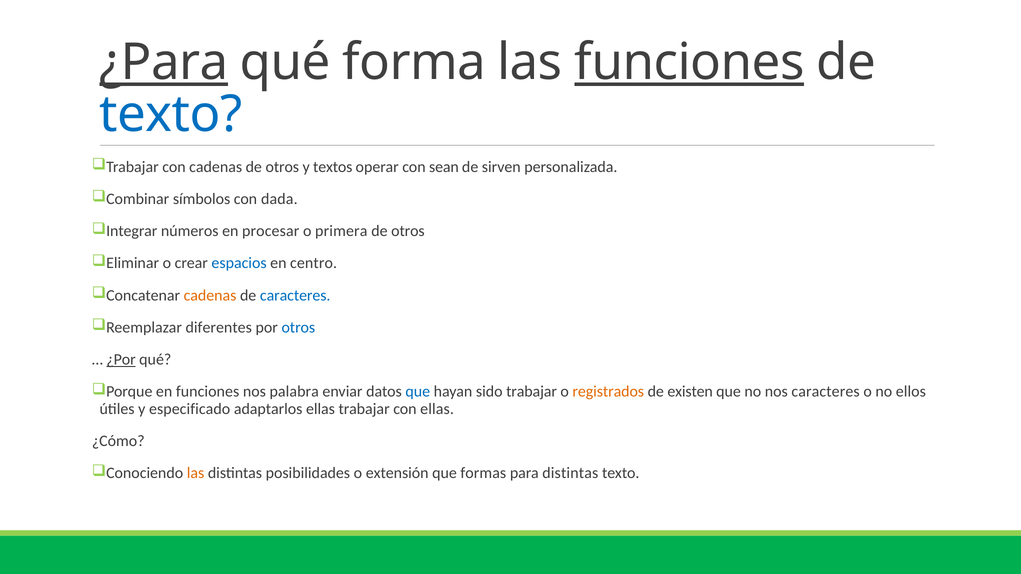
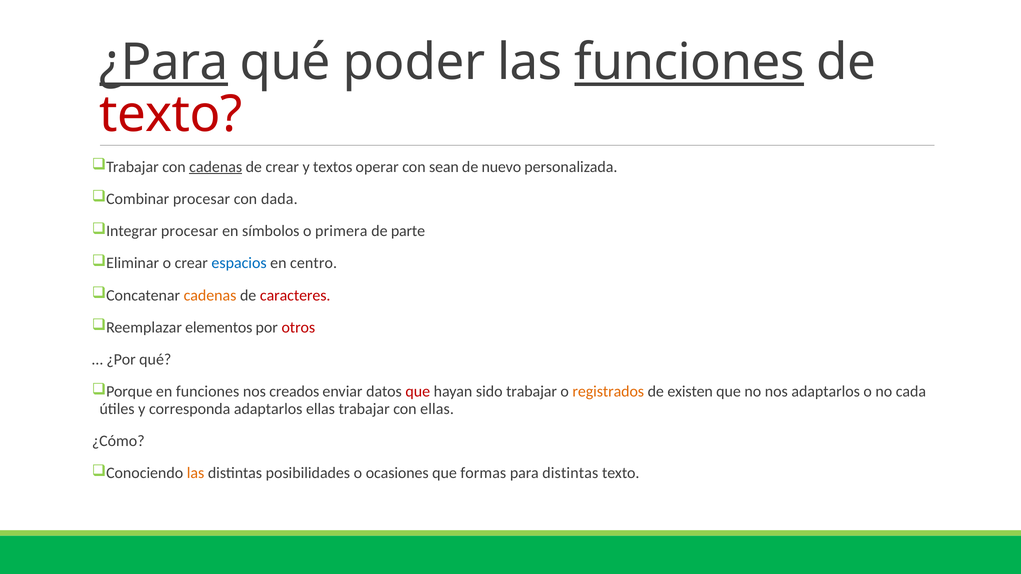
forma: forma -> poder
texto at (171, 114) colour: blue -> red
cadenas at (216, 167) underline: none -> present
otros at (282, 167): otros -> crear
sirven: sirven -> nuevo
símbolos at (202, 199): símbolos -> procesar
números at (190, 231): números -> procesar
procesar: procesar -> símbolos
otros at (408, 231): otros -> parte
caracteres at (295, 295) colour: blue -> red
diferentes: diferentes -> elementos
otros at (298, 328) colour: blue -> red
¿Por underline: present -> none
palabra: palabra -> creados
que at (418, 392) colour: blue -> red
nos caracteres: caracteres -> adaptarlos
ellos: ellos -> cada
especificado: especificado -> corresponda
extensión: extensión -> ocasiones
